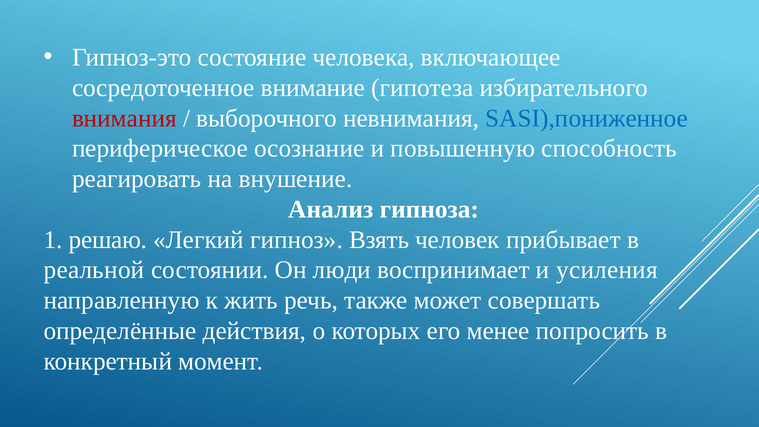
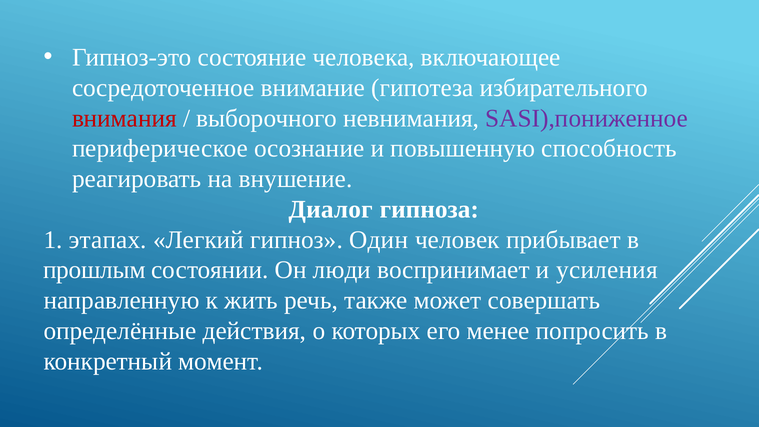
SASI),пониженное colour: blue -> purple
Анализ: Анализ -> Диалог
решаю: решаю -> этапах
Взять: Взять -> Один
реальной: реальной -> прошлым
